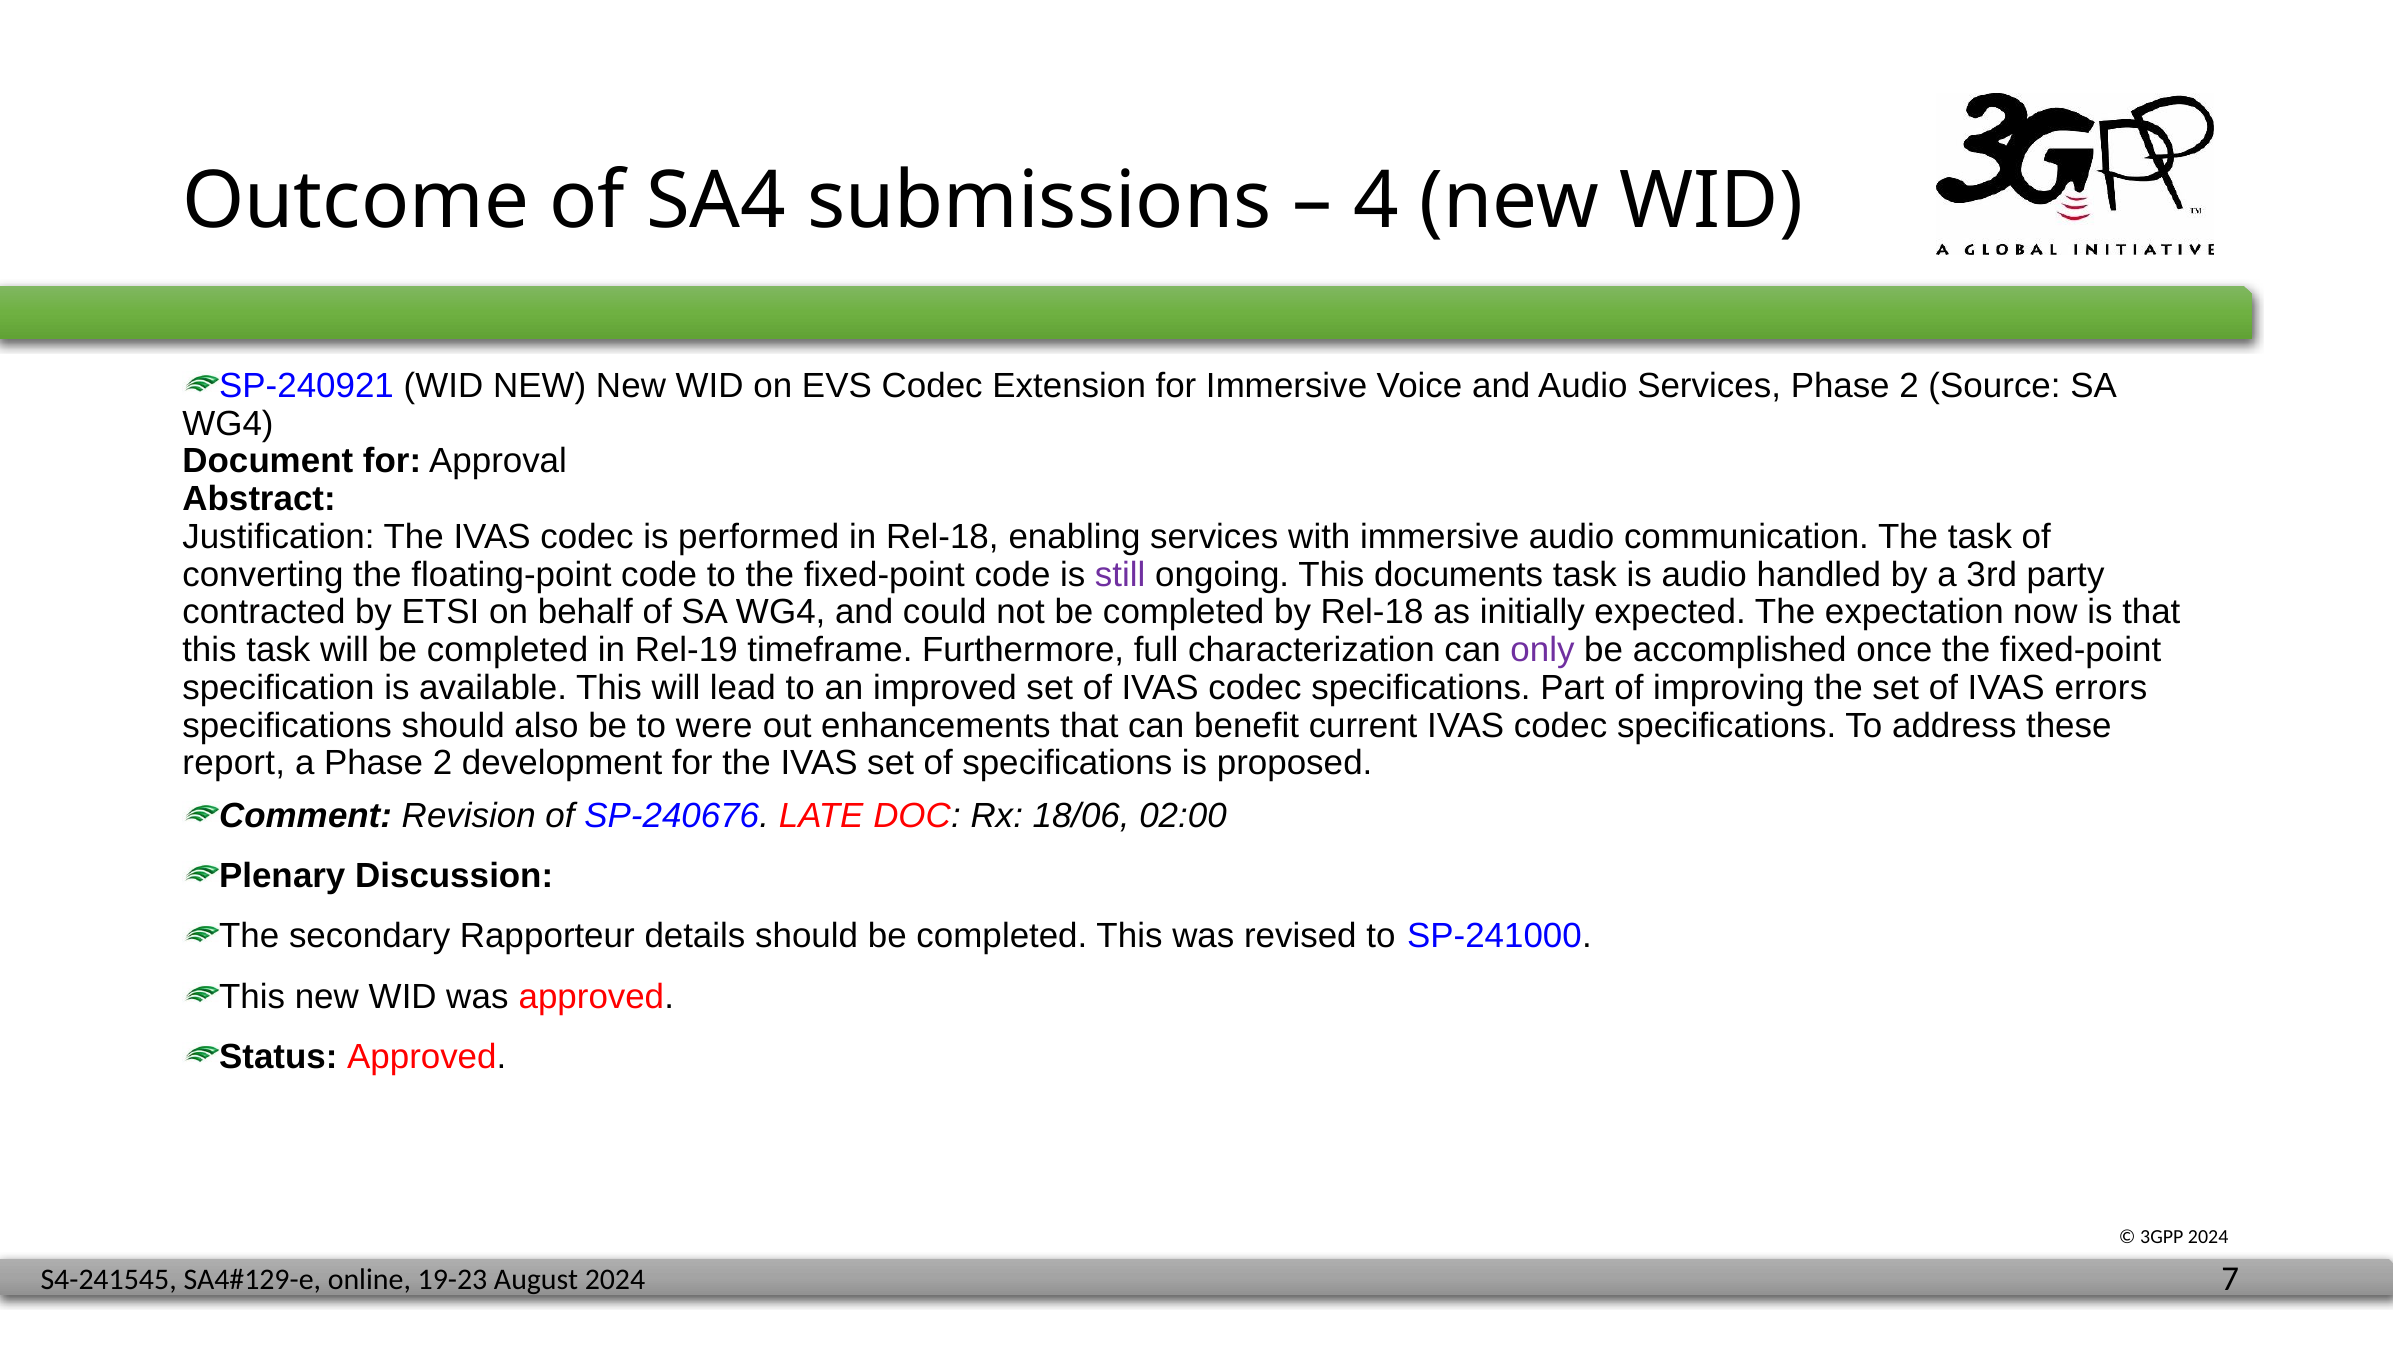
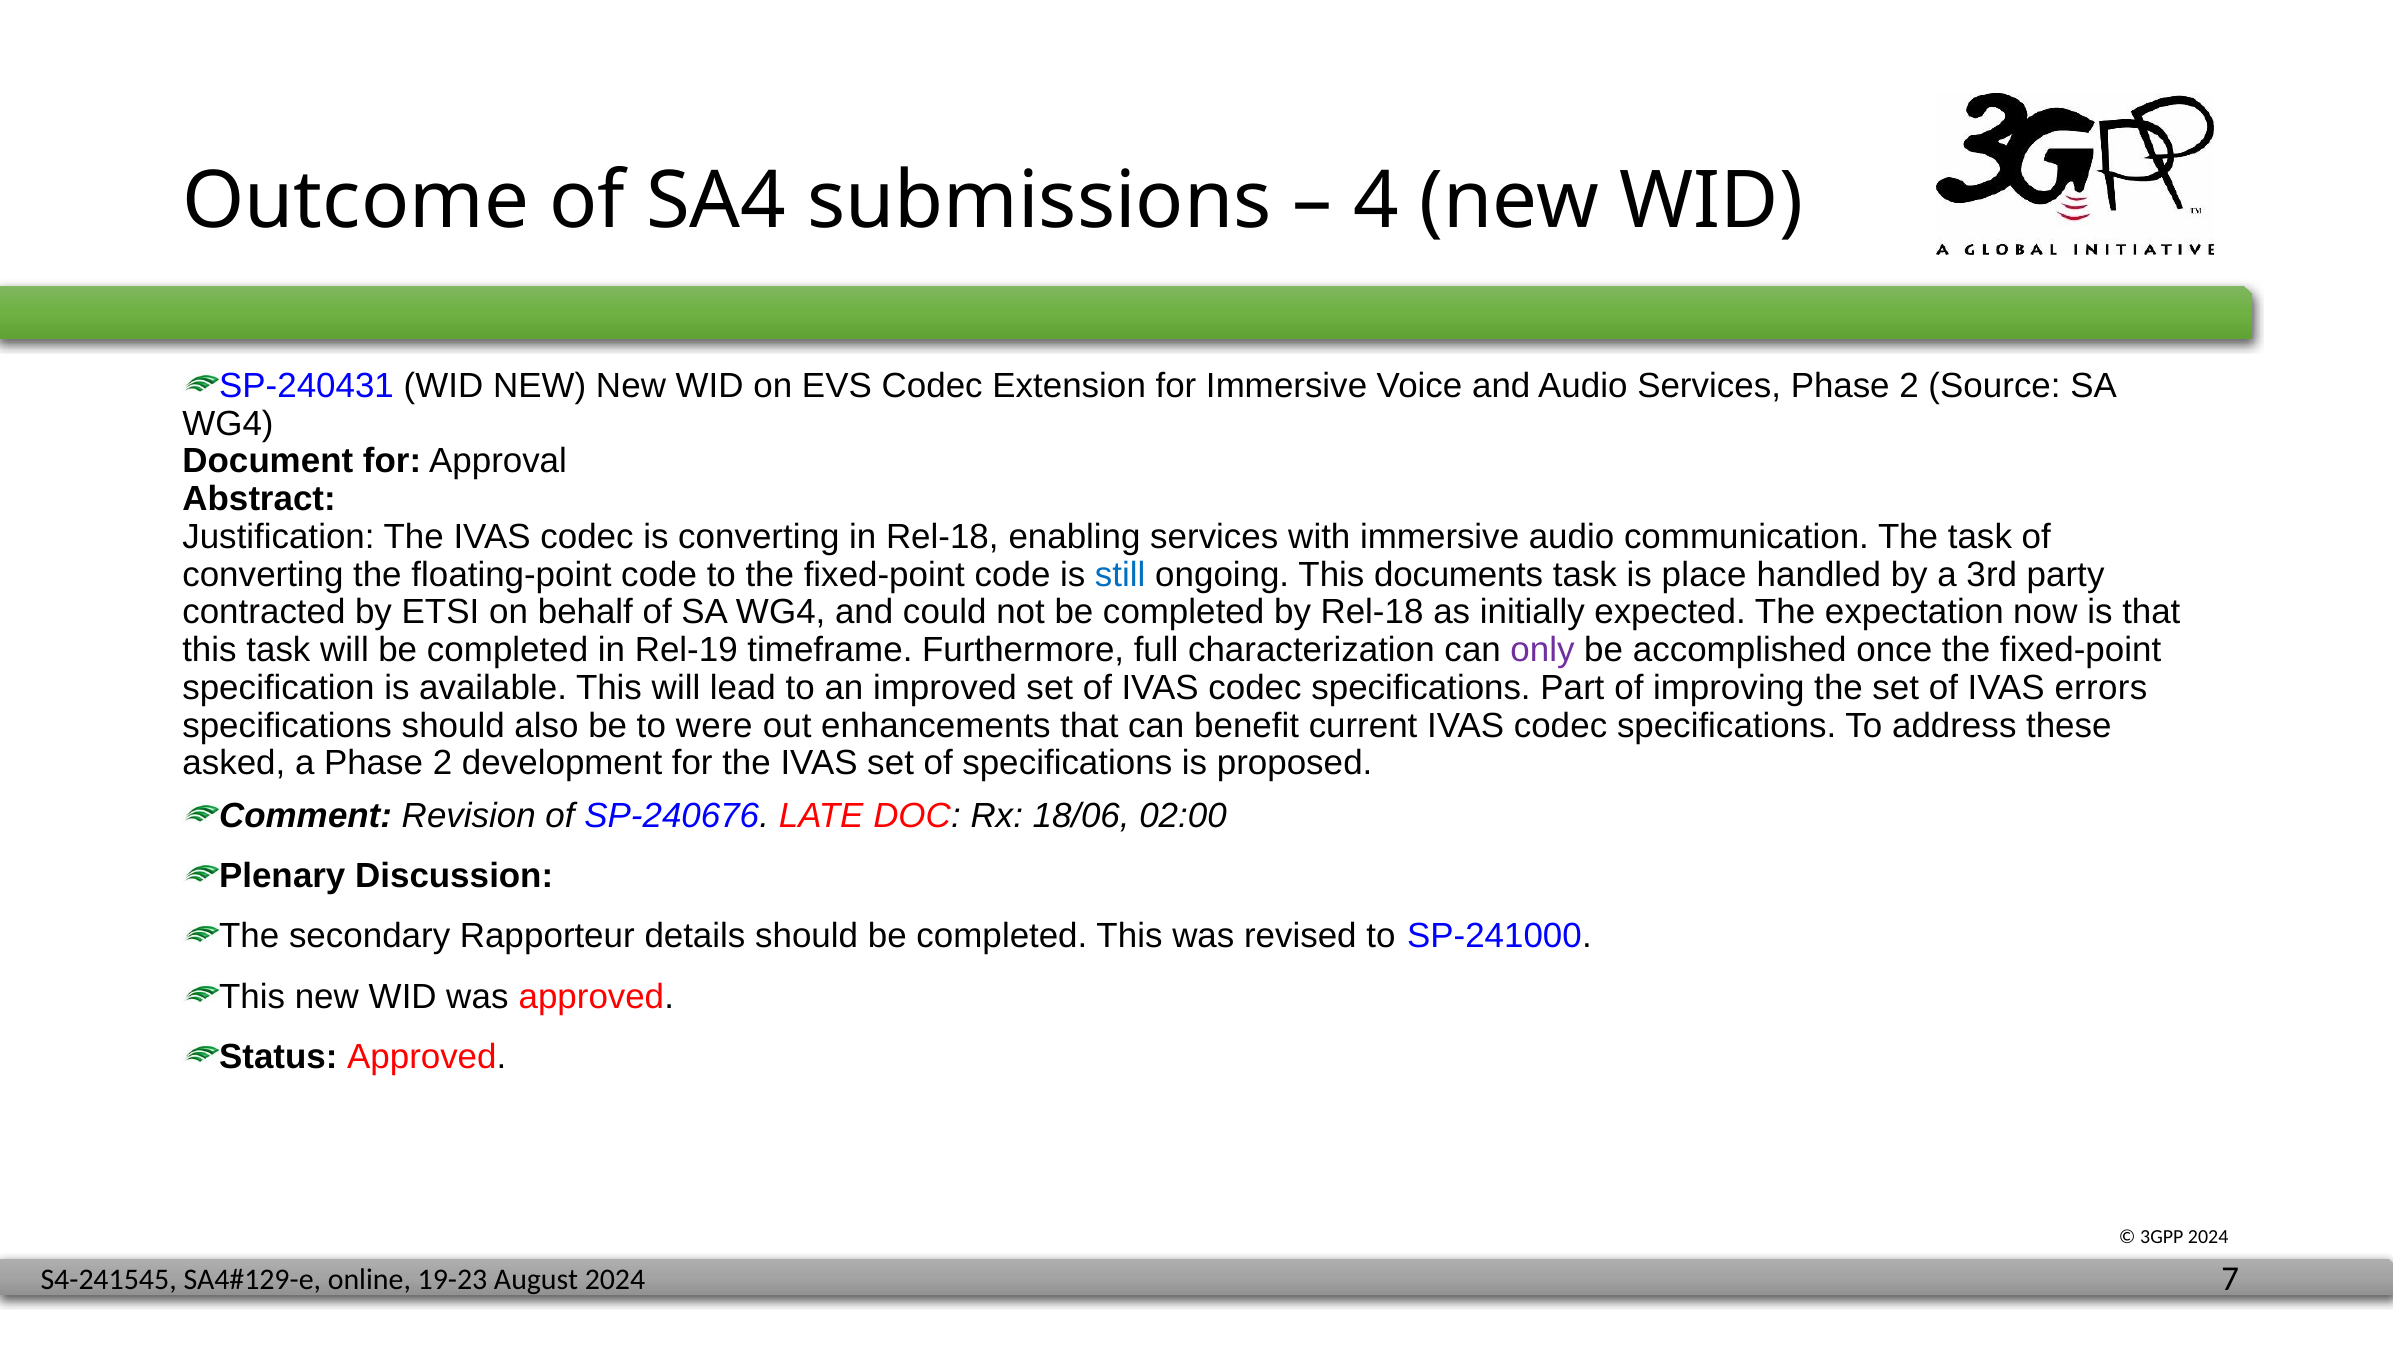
SP-240921: SP-240921 -> SP-240431
is performed: performed -> converting
still colour: purple -> blue
is audio: audio -> place
report: report -> asked
